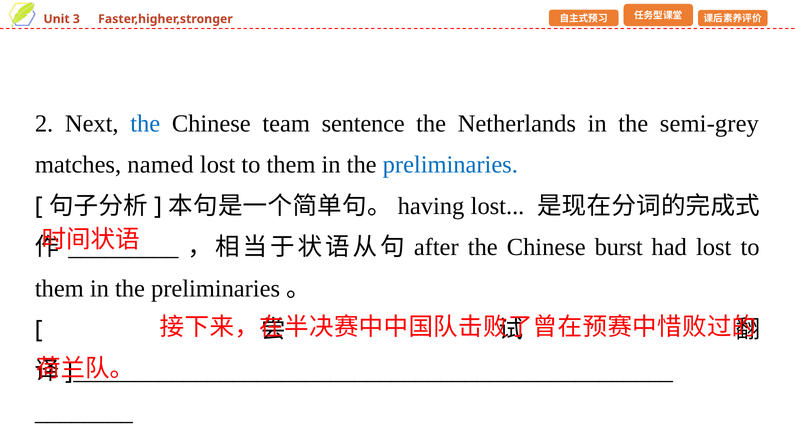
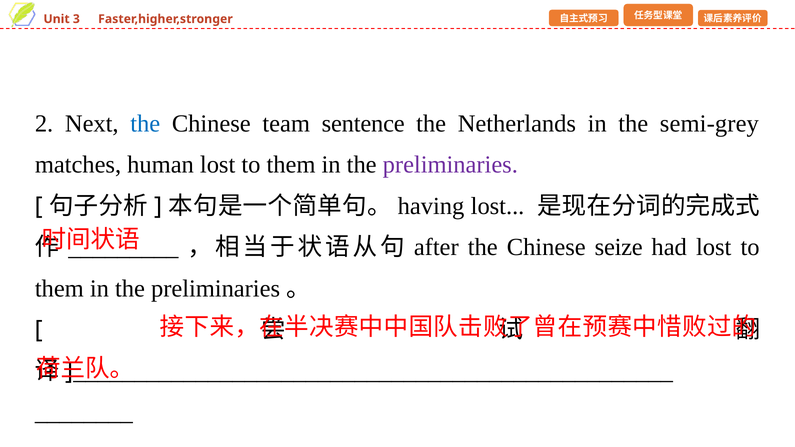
named: named -> human
preliminaries at (450, 165) colour: blue -> purple
burst: burst -> seize
